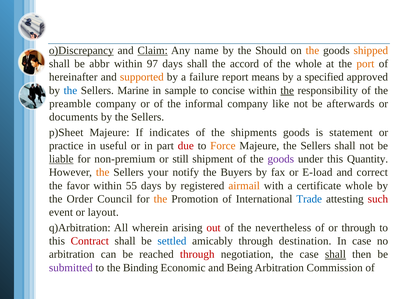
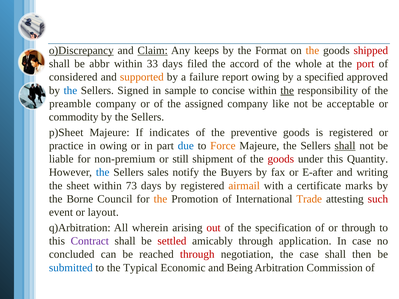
name: name -> keeps
Should: Should -> Format
shipped colour: orange -> red
97: 97 -> 33
days shall: shall -> filed
port colour: orange -> red
hereinafter: hereinafter -> considered
report means: means -> owing
Marine: Marine -> Signed
informal: informal -> assigned
afterwards: afterwards -> acceptable
documents: documents -> commodity
shipments: shipments -> preventive
is statement: statement -> registered
in useful: useful -> owing
due colour: red -> blue
shall at (345, 146) underline: none -> present
liable underline: present -> none
goods at (281, 159) colour: purple -> red
the at (103, 172) colour: orange -> blue
your: your -> sales
E-load: E-load -> E-after
correct: correct -> writing
favor: favor -> sheet
55: 55 -> 73
certificate whole: whole -> marks
Order: Order -> Borne
Trade colour: blue -> orange
nevertheless: nevertheless -> specification
Contract colour: red -> purple
settled colour: blue -> red
destination: destination -> application
arbitration at (72, 255): arbitration -> concluded
shall at (335, 255) underline: present -> none
submitted colour: purple -> blue
Binding: Binding -> Typical
